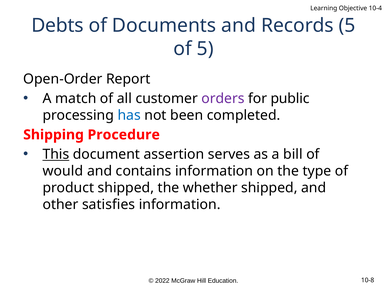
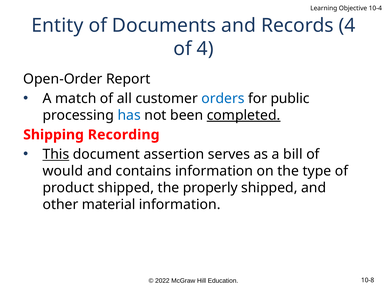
Debts: Debts -> Entity
Records 5: 5 -> 4
of 5: 5 -> 4
orders colour: purple -> blue
completed underline: none -> present
Procedure: Procedure -> Recording
whether: whether -> properly
satisfies: satisfies -> material
